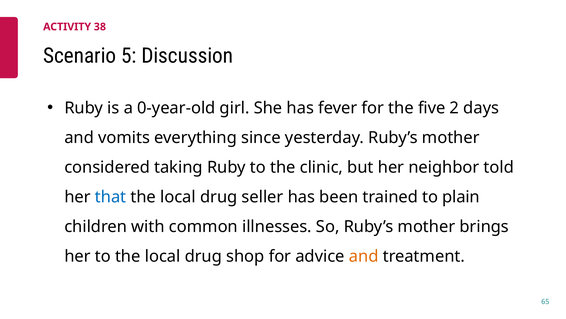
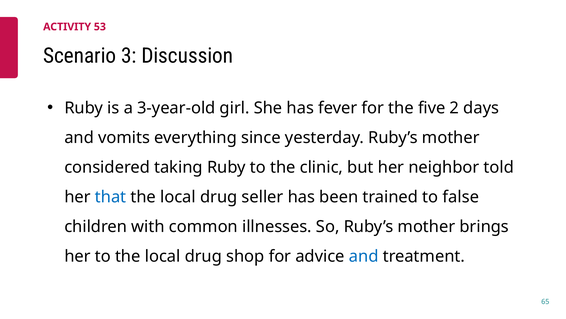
38: 38 -> 53
5: 5 -> 3
0-year-old: 0-year-old -> 3-year-old
plain: plain -> false
and at (364, 256) colour: orange -> blue
